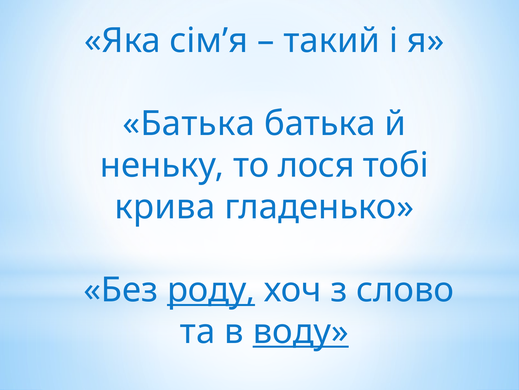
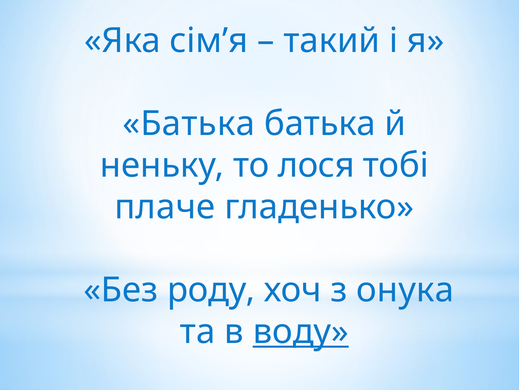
крива: крива -> плаче
роду underline: present -> none
слово: слово -> онука
